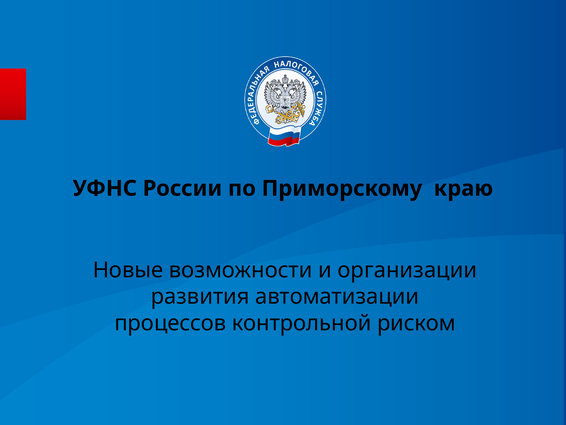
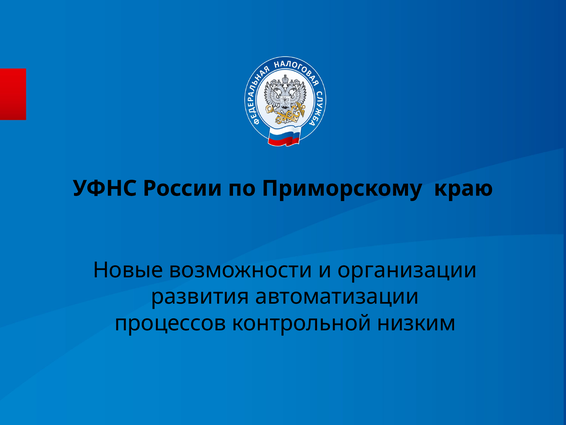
риском: риском -> низким
